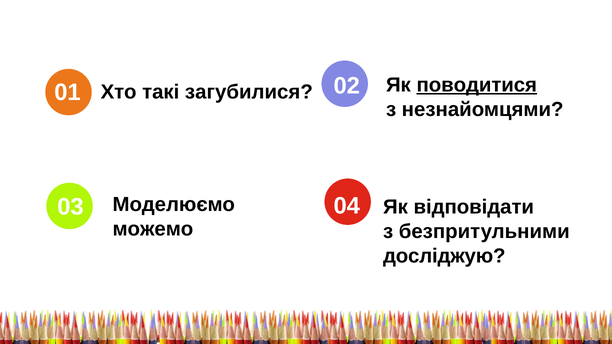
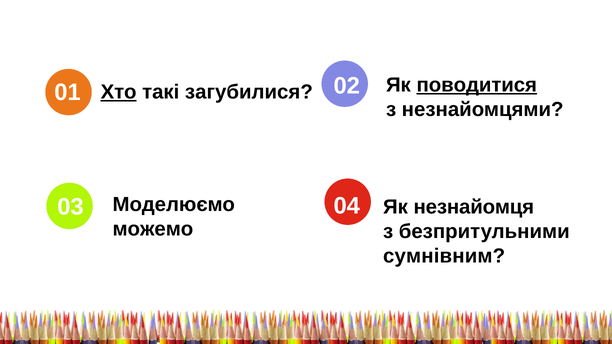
Хто underline: none -> present
відповідати: відповідати -> незнайомця
досліджую: досліджую -> сумнівним
